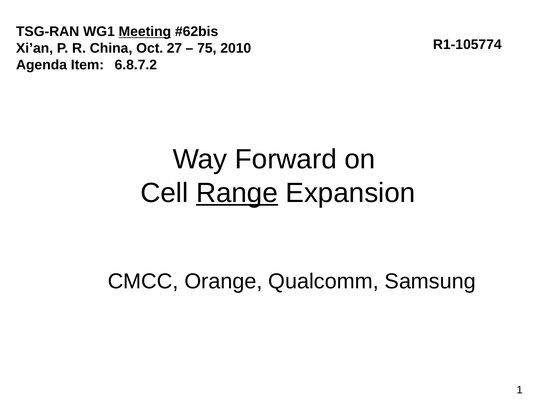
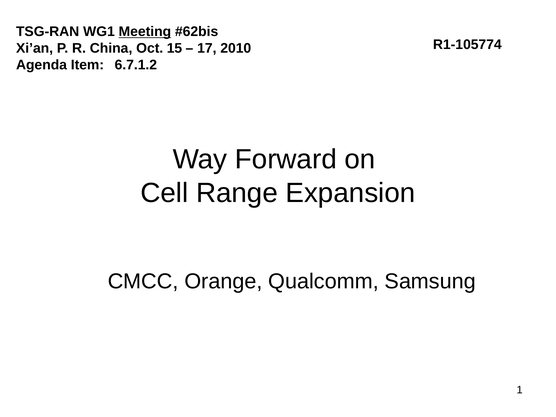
27: 27 -> 15
75: 75 -> 17
6.8.7.2: 6.8.7.2 -> 6.7.1.2
Range underline: present -> none
